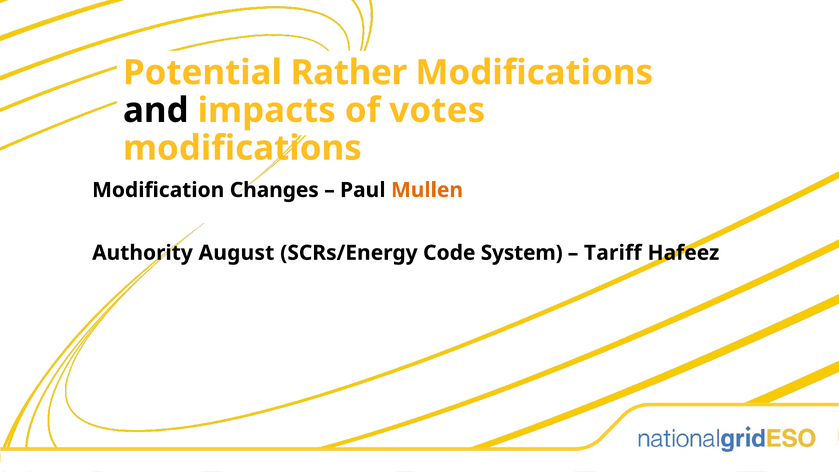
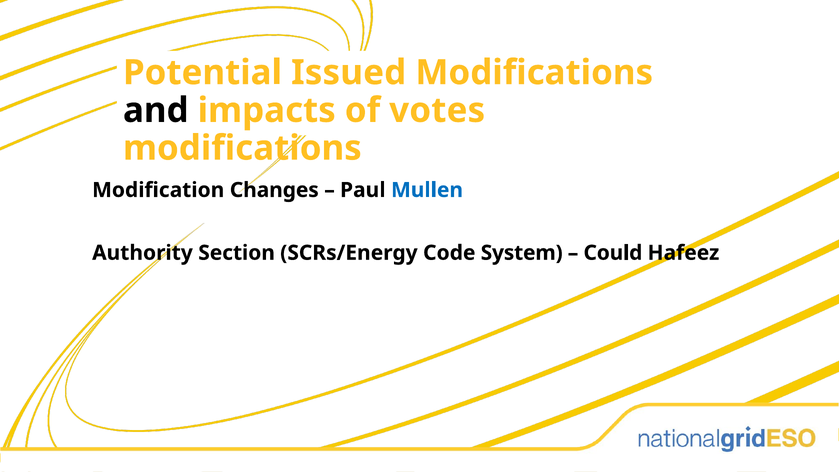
Rather: Rather -> Issued
Mullen colour: orange -> blue
August: August -> Section
Tariff: Tariff -> Could
